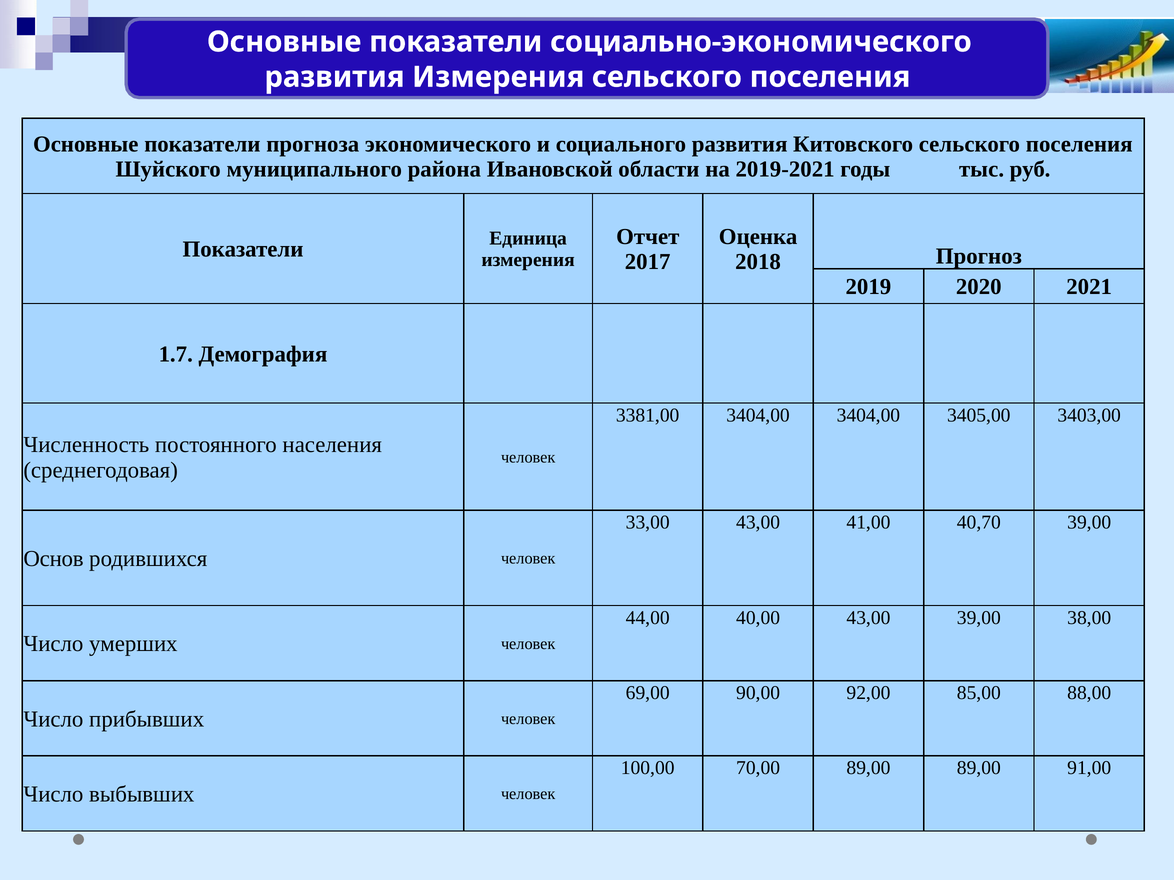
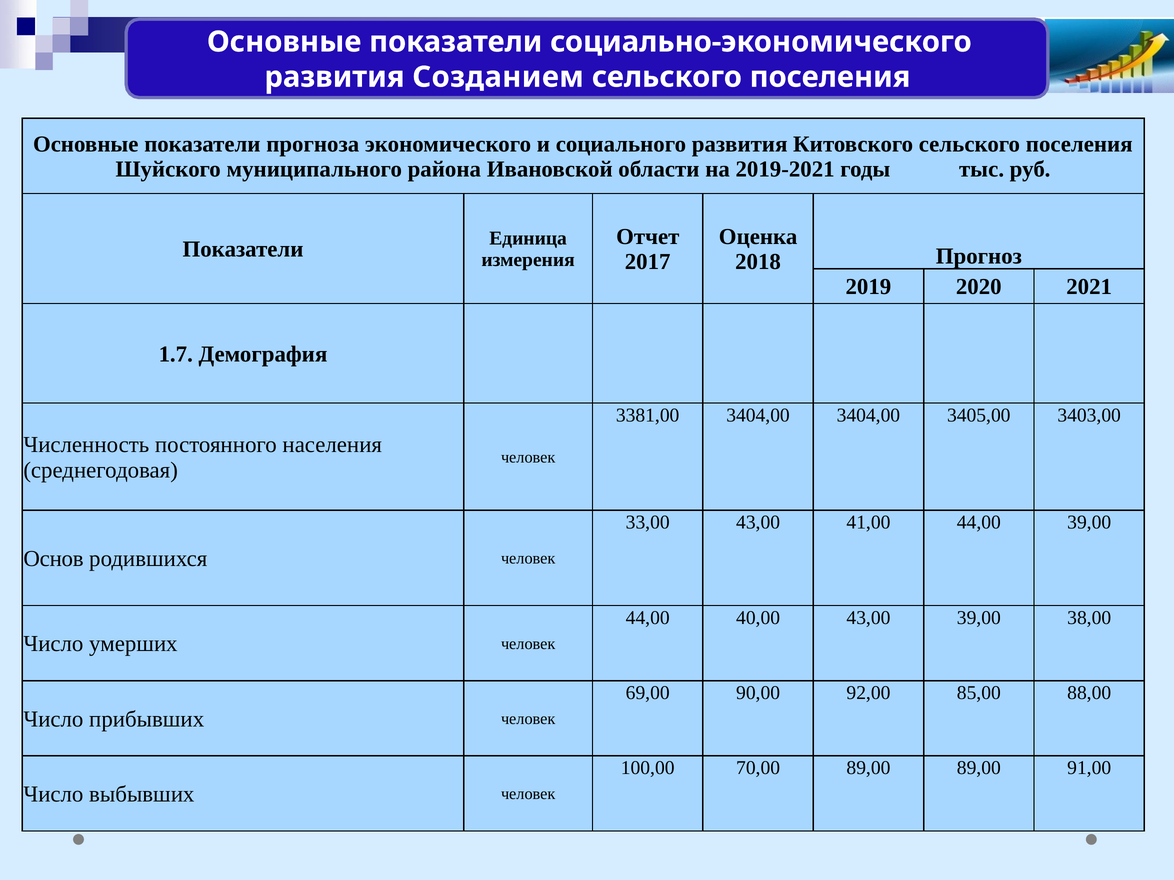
развития Измерения: Измерения -> Созданием
41,00 40,70: 40,70 -> 44,00
